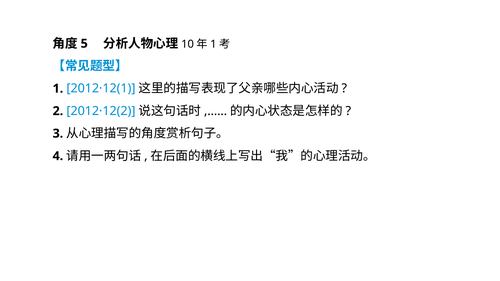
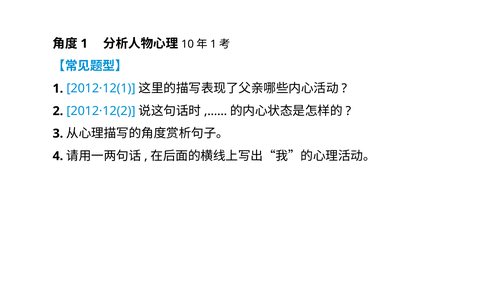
5 at (84, 44): 5 -> 1
